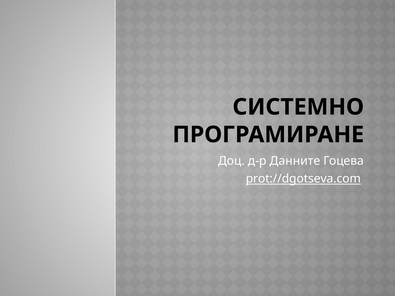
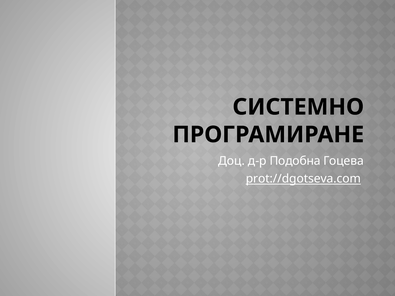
Данните: Данните -> Подобна
